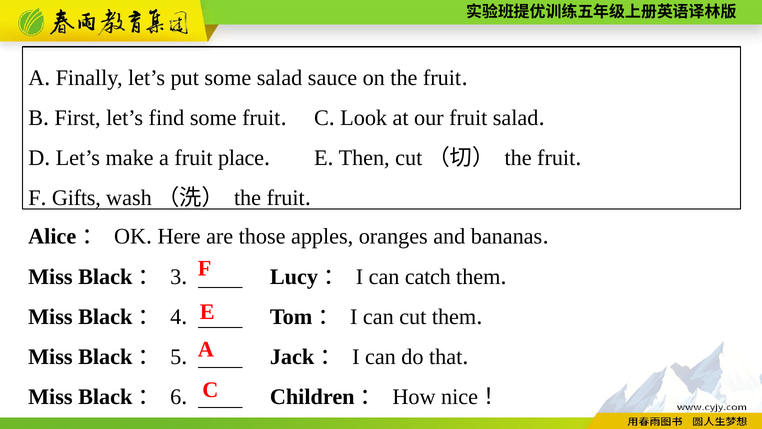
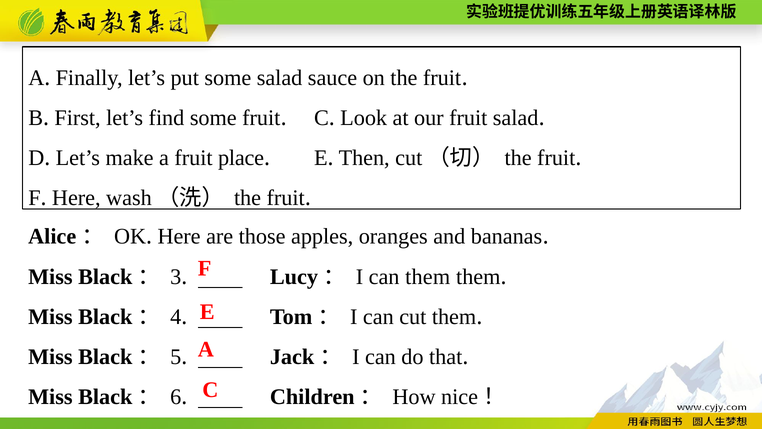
Gifts at (76, 198): Gifts -> Here
can catch: catch -> them
